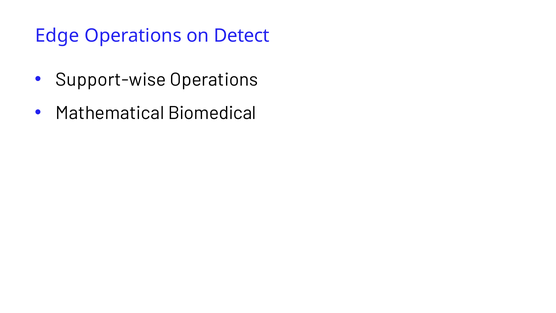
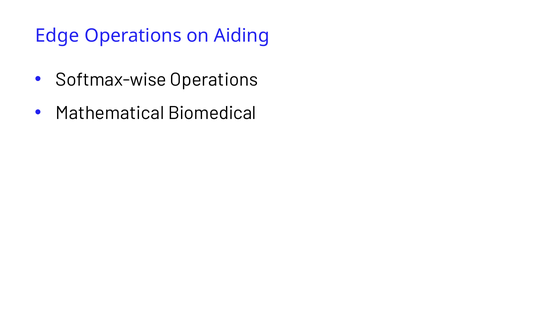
Detect: Detect -> Aiding
Support-wise: Support-wise -> Softmax-wise
